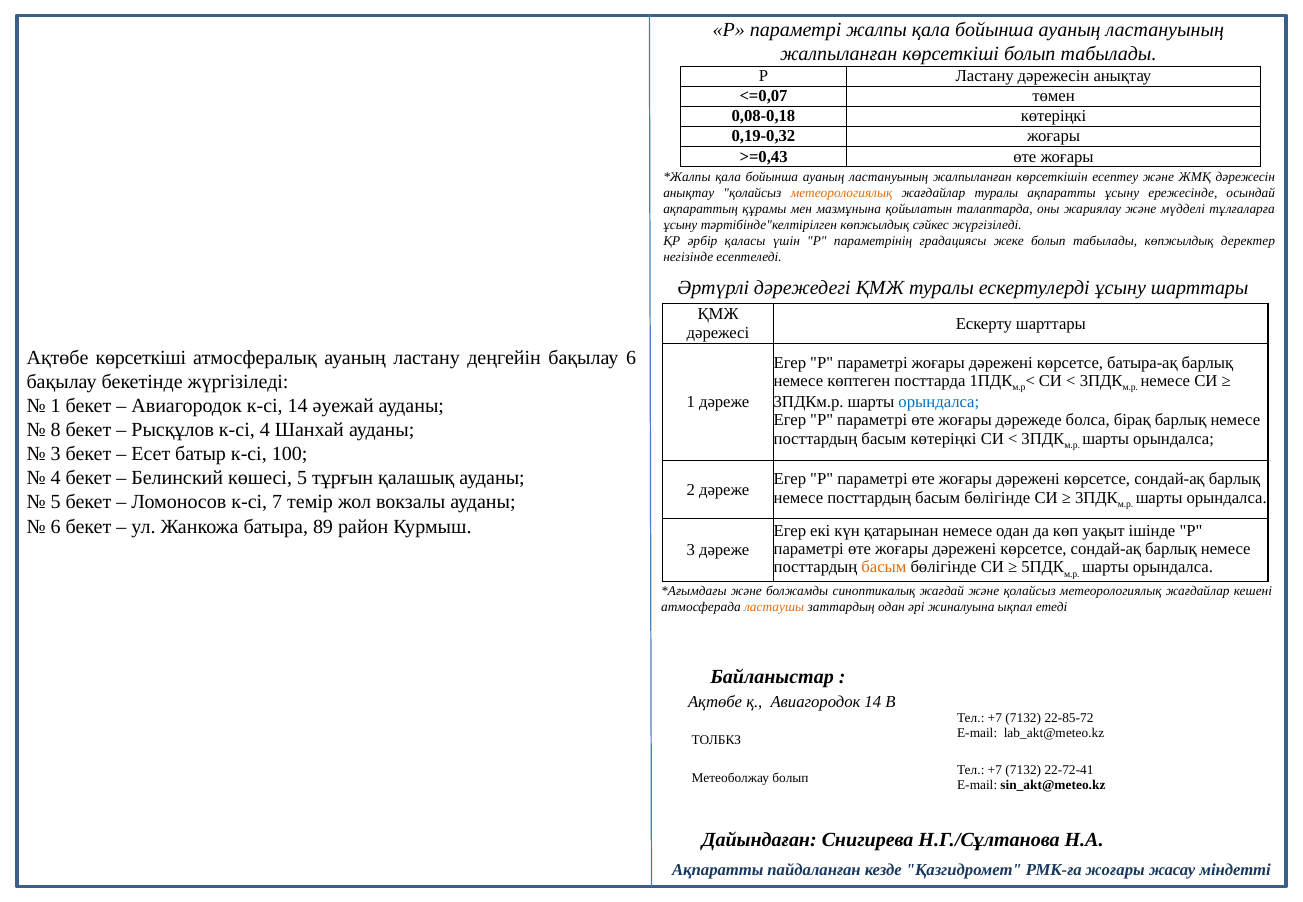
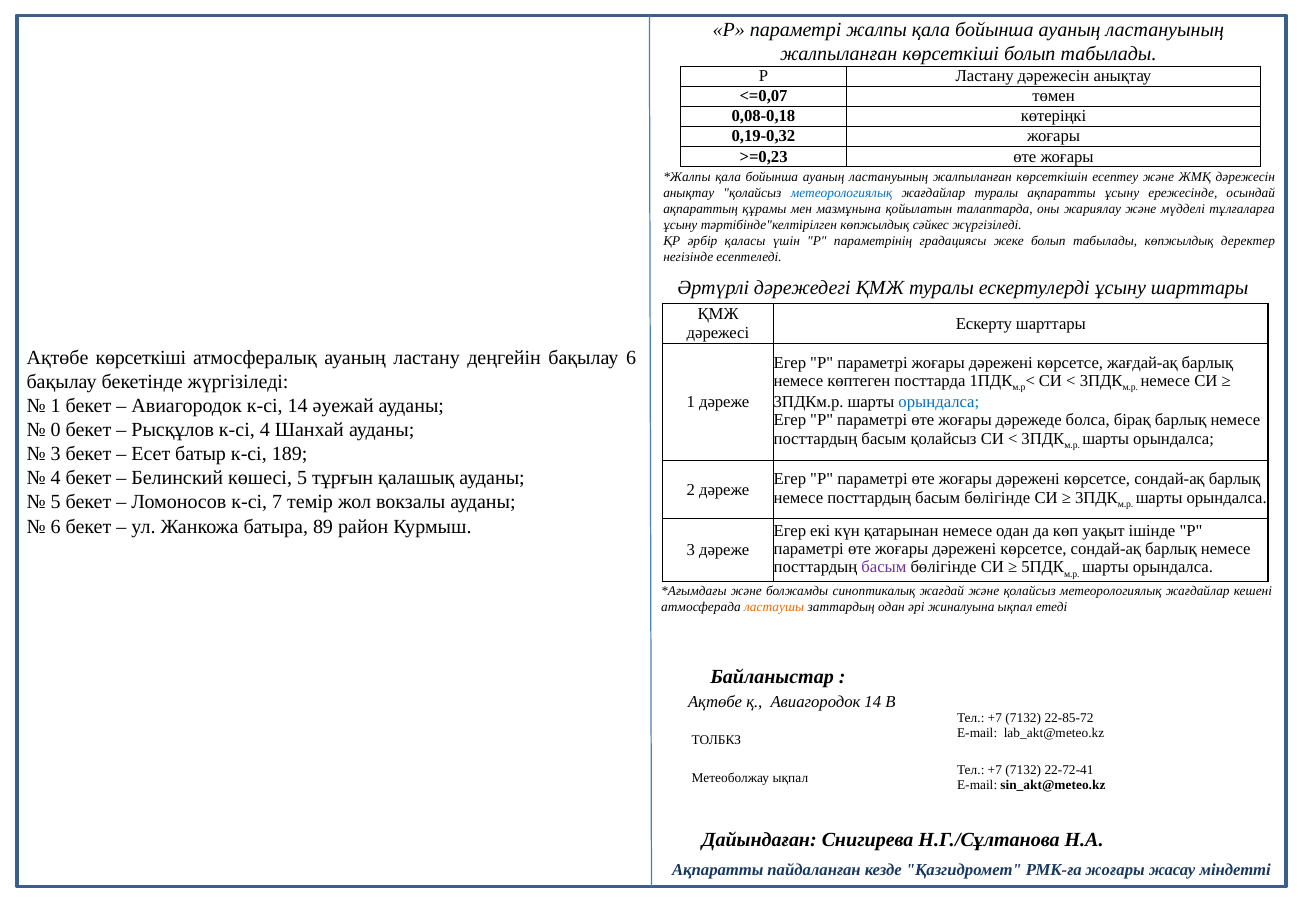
>=0,43: >=0,43 -> >=0,23
метеорологиялық at (842, 193) colour: orange -> blue
батыра-ақ: батыра-ақ -> жағдай-ақ
8: 8 -> 0
басым көтеріңкі: көтеріңкі -> қолайсыз
100: 100 -> 189
басым at (884, 567) colour: orange -> purple
Метеоболжау болып: болып -> ықпал
